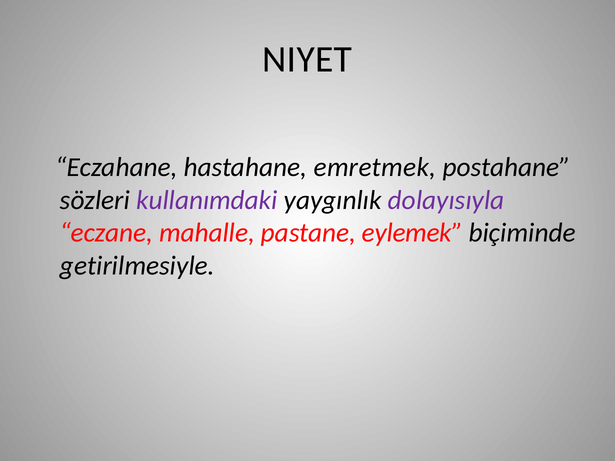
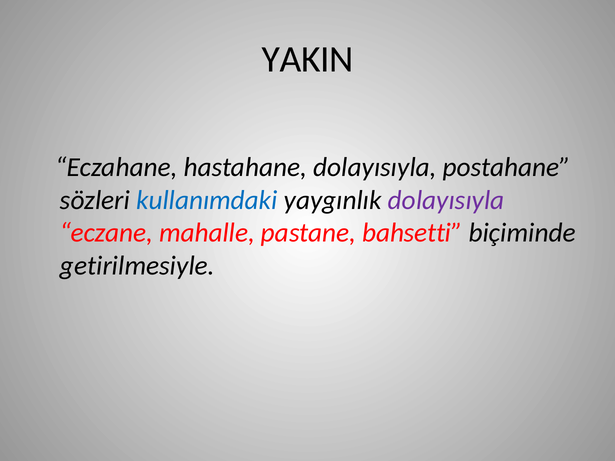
NIYET: NIYET -> YAKIN
hastahane emretmek: emretmek -> dolayısıyla
kullanımdaki colour: purple -> blue
eylemek: eylemek -> bahsetti
